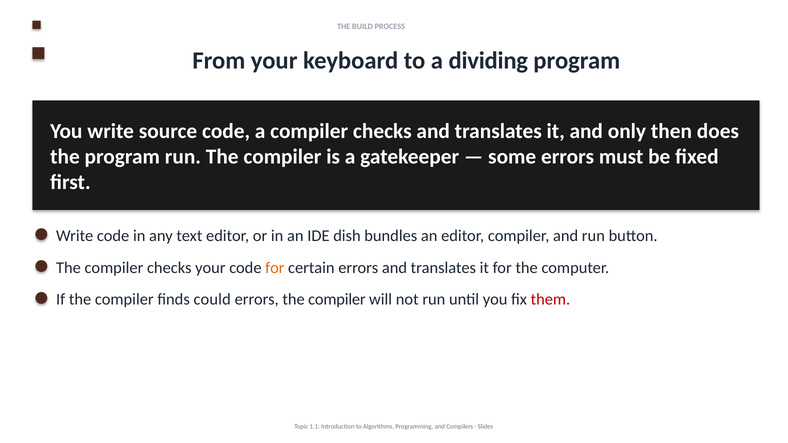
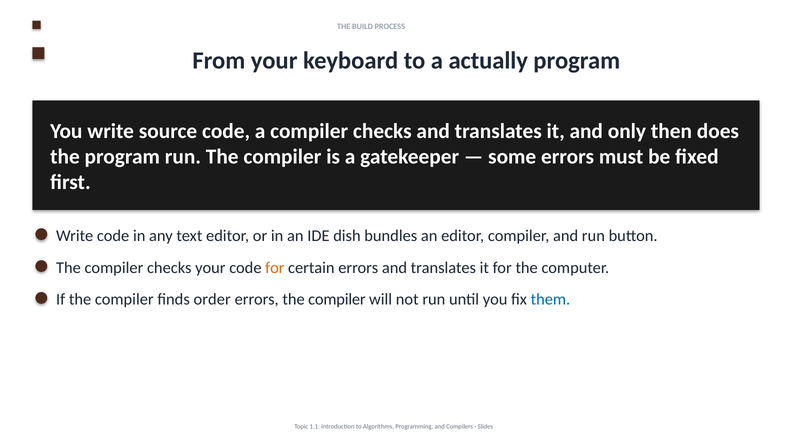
dividing: dividing -> actually
could: could -> order
them colour: red -> blue
